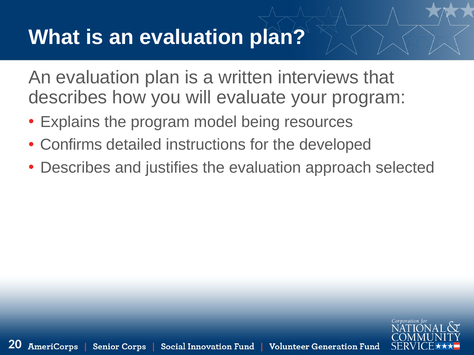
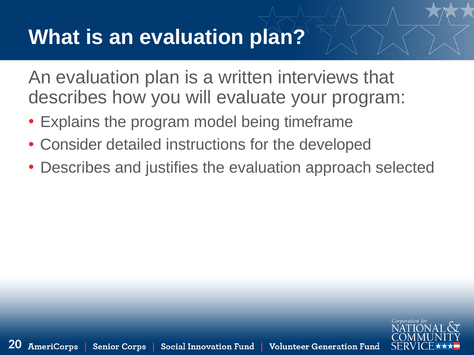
resources: resources -> timeframe
Confirms: Confirms -> Consider
